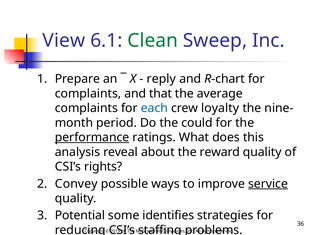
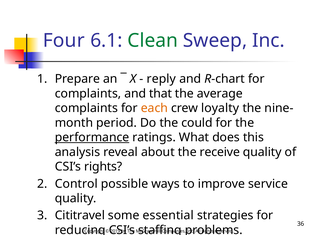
View: View -> Four
each colour: blue -> orange
reward: reward -> receive
Convey: Convey -> Control
service underline: present -> none
Potential: Potential -> Cititravel
identifies: identifies -> essential
